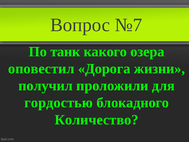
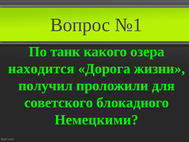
№7: №7 -> №1
оповестил: оповестил -> находится
гордостью: гордостью -> советского
Количество: Количество -> Немецкими
